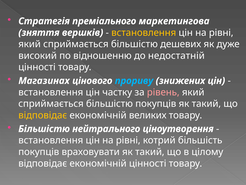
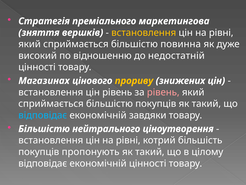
дешевих: дешевих -> повинна
прориву colour: light blue -> yellow
цін частку: частку -> рівень
відповідає at (43, 115) colour: yellow -> light blue
великих: великих -> завдяки
враховувати: враховувати -> пропонують
